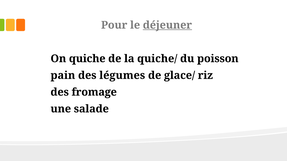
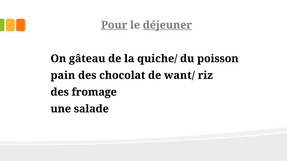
Pour underline: none -> present
quiche: quiche -> gâteau
légumes: légumes -> chocolat
glace/: glace/ -> want/
